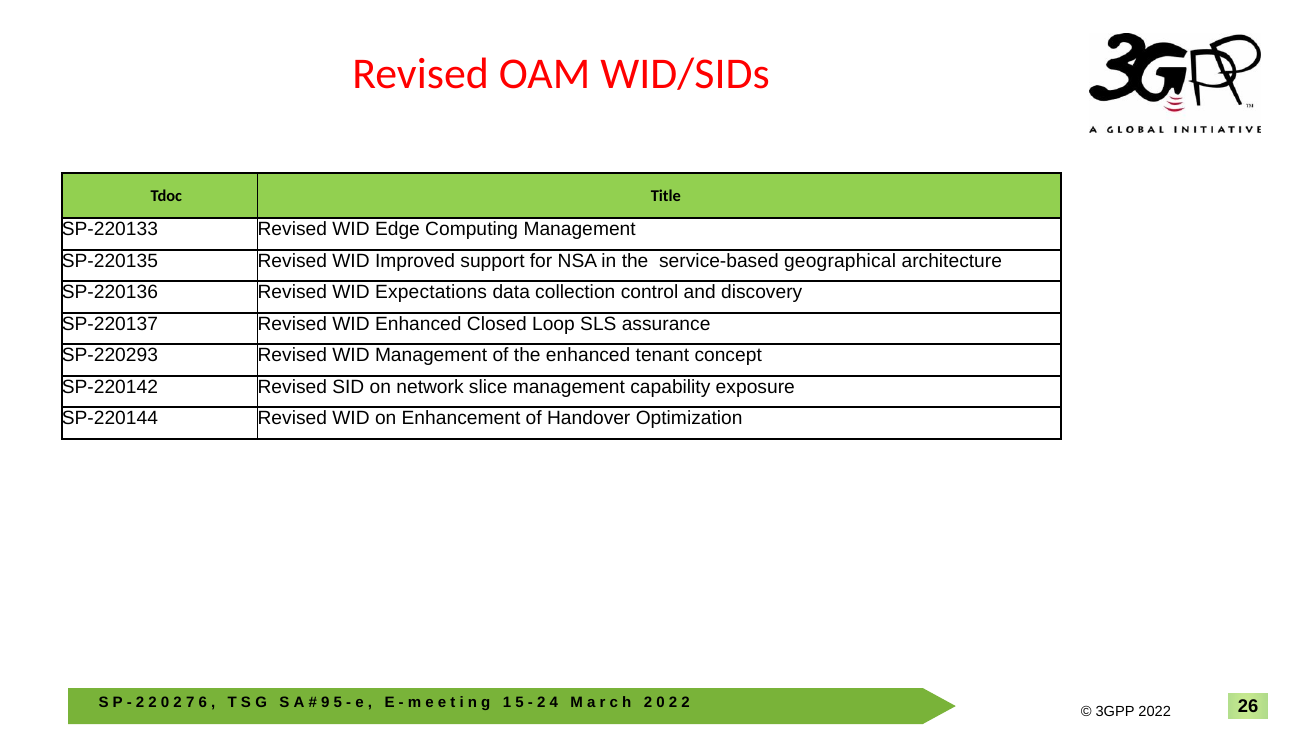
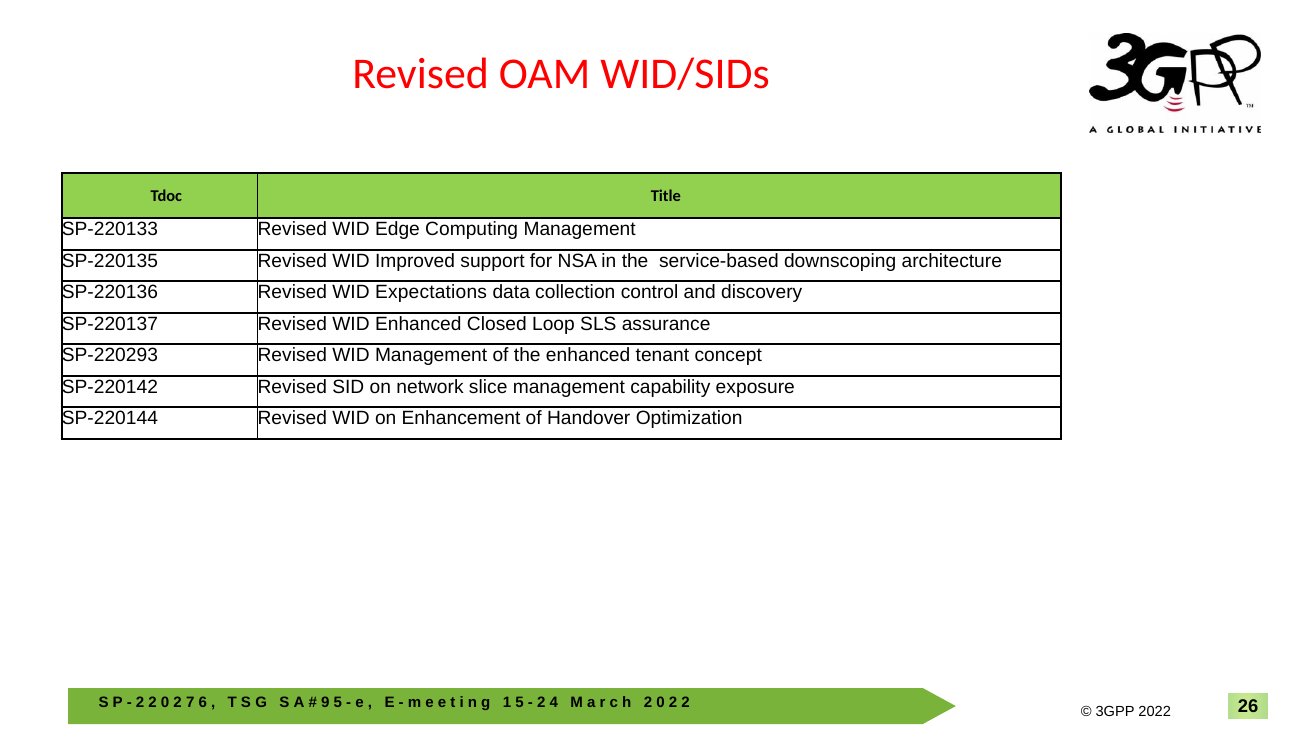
geographical: geographical -> downscoping
